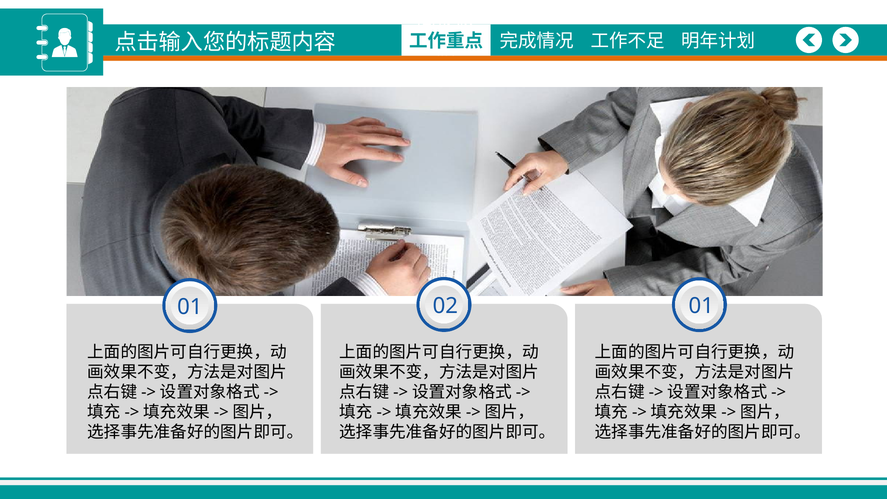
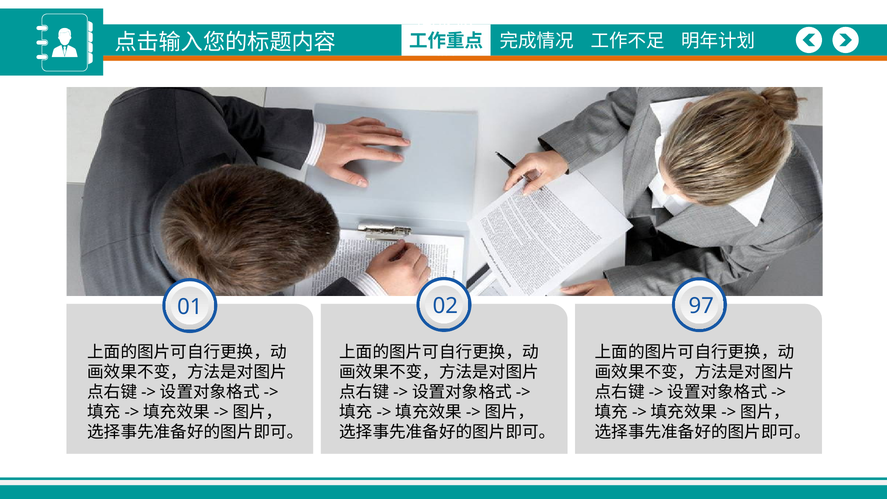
02 01: 01 -> 97
